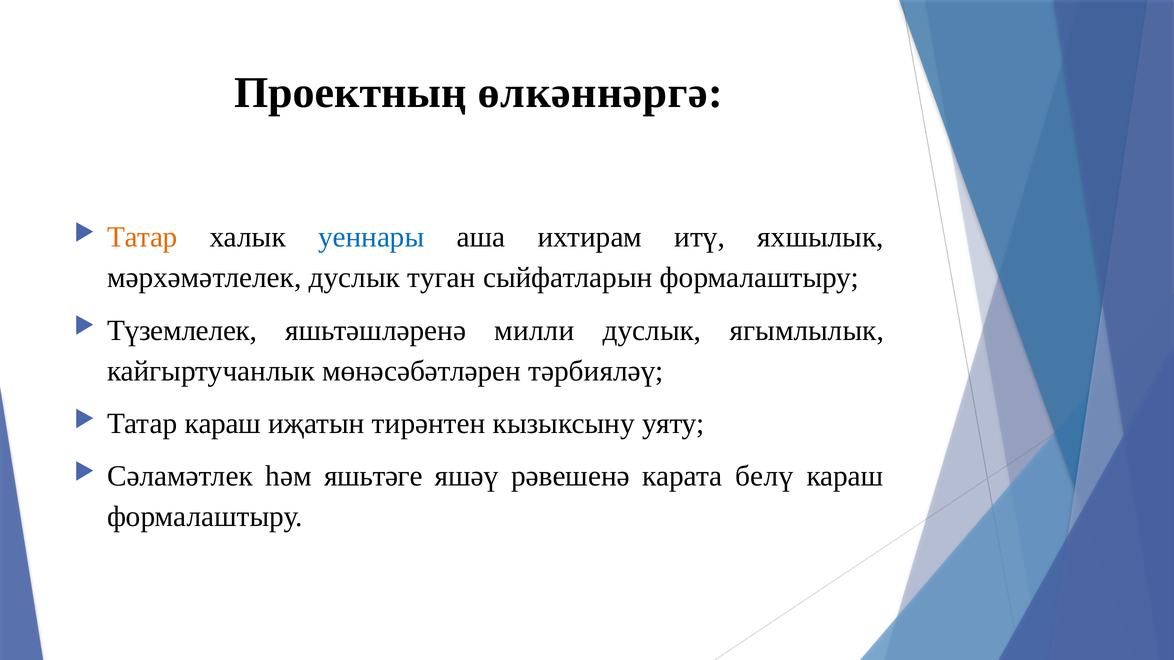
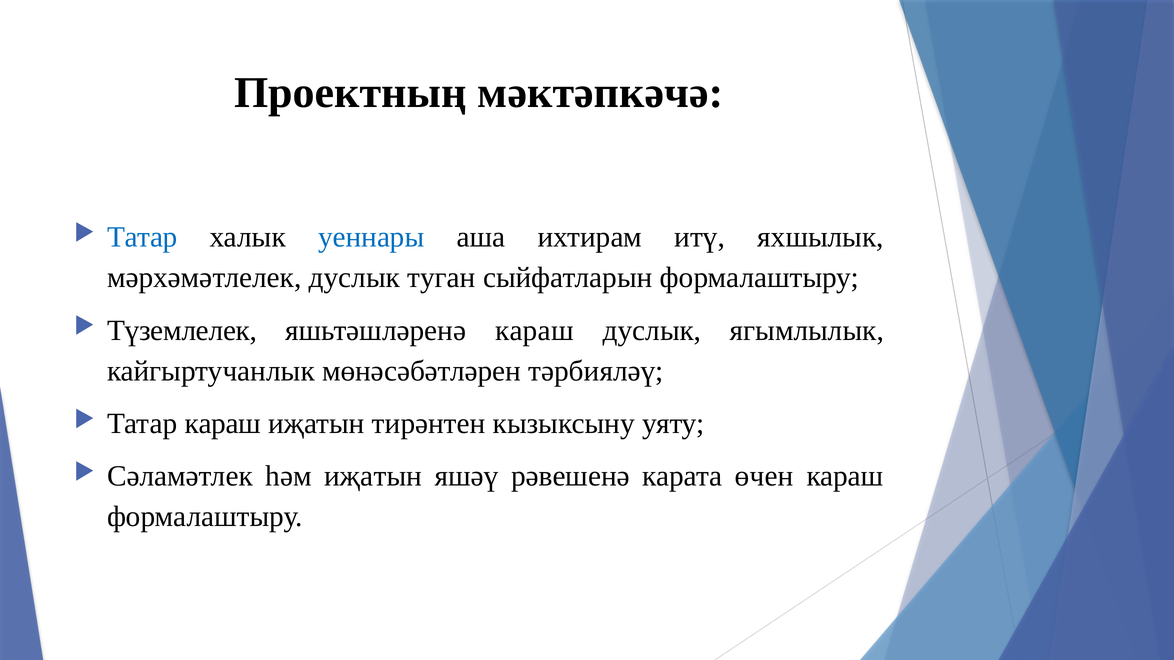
өлкәннәргә: өлкәннәргә -> мәктәпкәчә
Татар at (142, 237) colour: orange -> blue
яшьтәшләренә милли: милли -> караш
һәм яшьтәге: яшьтәге -> иҗатын
белү: белү -> өчен
